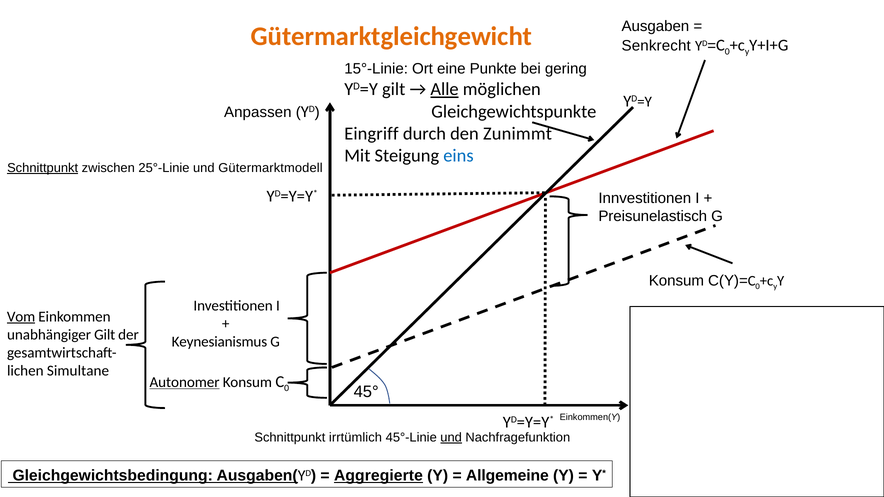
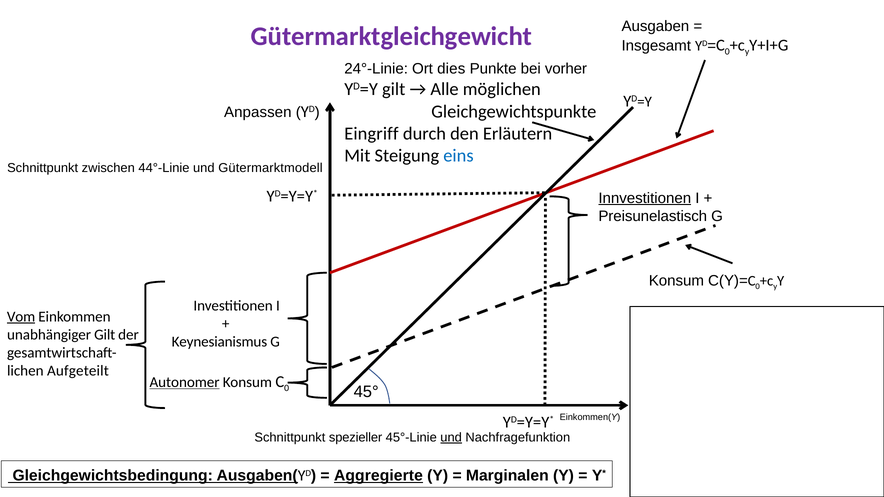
Gütermarktgleichgewicht colour: orange -> purple
Senkrecht: Senkrecht -> Insgesamt
15°-Linie: 15°-Linie -> 24°-Linie
eine: eine -> dies
gering: gering -> vorher
Alle underline: present -> none
Zunimmt: Zunimmt -> Erläutern
Schnittpunkt at (43, 168) underline: present -> none
25°-Linie: 25°-Linie -> 44°-Linie
Innvestitionen underline: none -> present
Simultane: Simultane -> Aufgeteilt
irrtümlich: irrtümlich -> spezieller
Allgemeine: Allgemeine -> Marginalen
